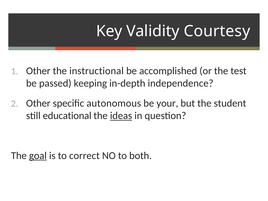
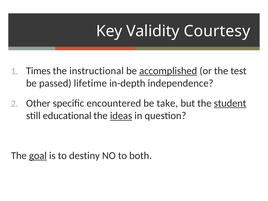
Other at (38, 71): Other -> Times
accomplished underline: none -> present
keeping: keeping -> lifetime
autonomous: autonomous -> encountered
your: your -> take
student underline: none -> present
correct: correct -> destiny
